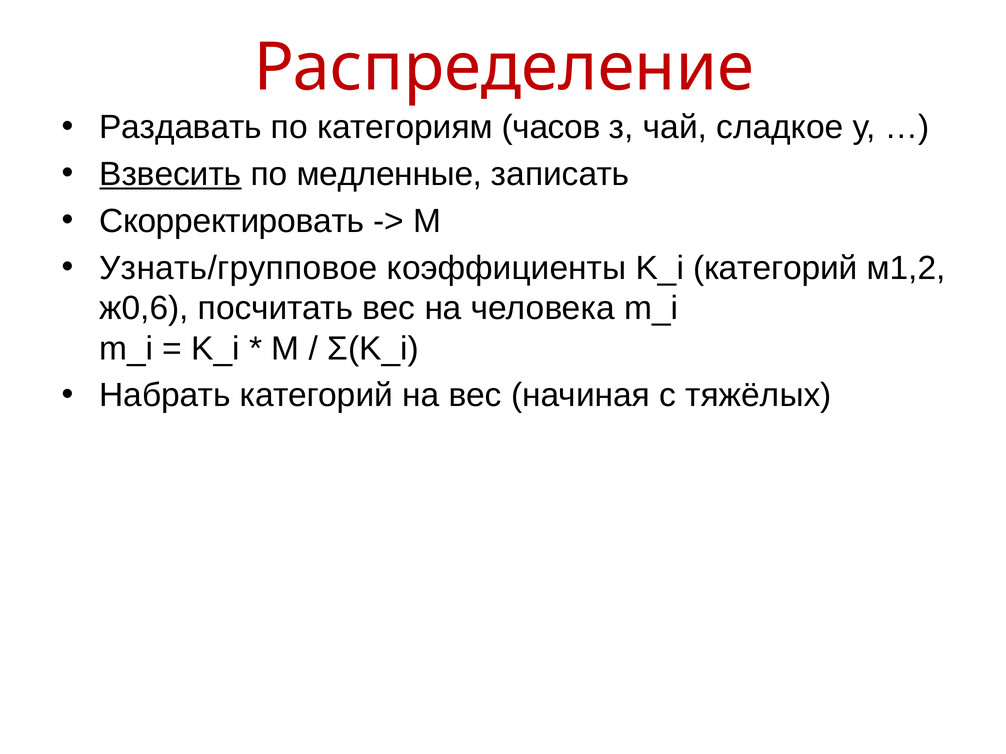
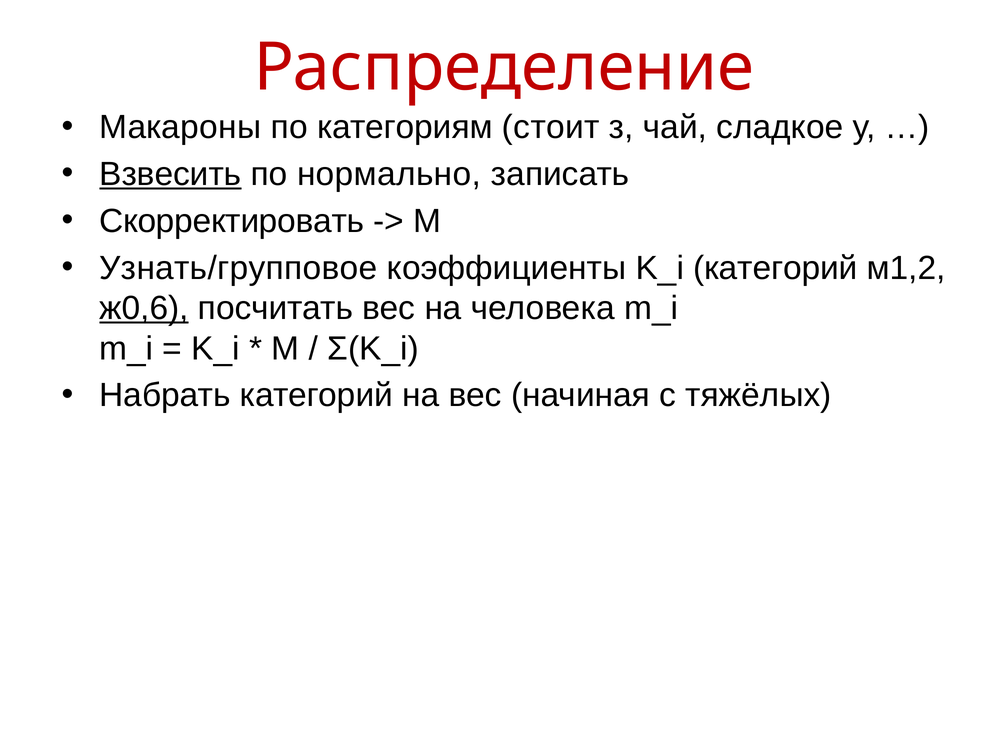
Раздавать: Раздавать -> Макароны
часов: часов -> стоит
медленные: медленные -> нормально
ж0,6 underline: none -> present
